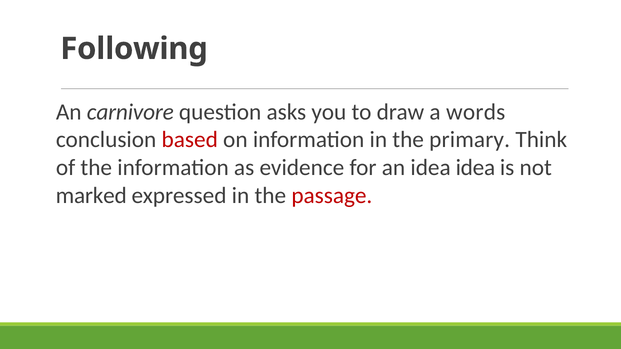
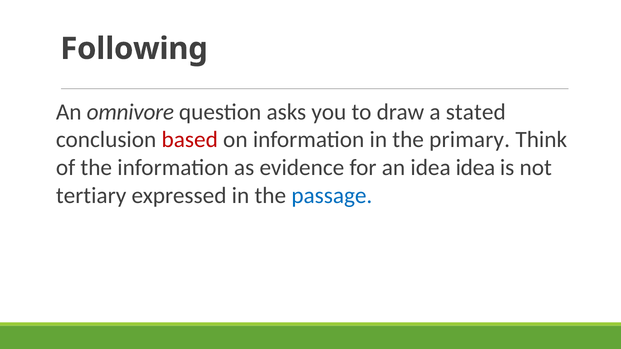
carnivore: carnivore -> omnivore
words: words -> stated
marked: marked -> tertiary
passage colour: red -> blue
